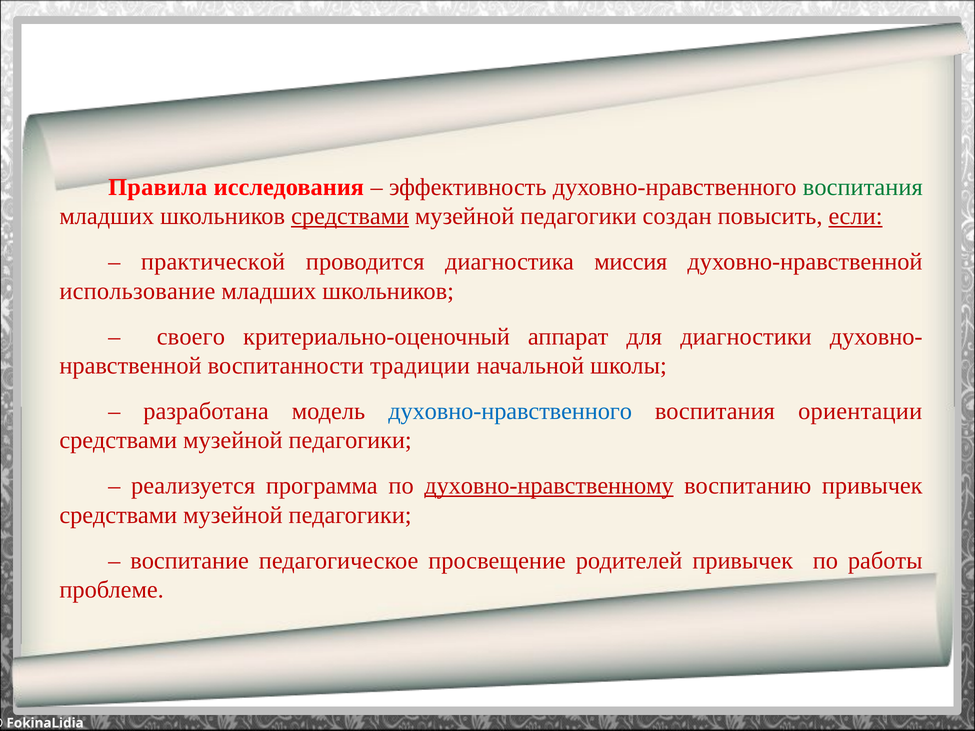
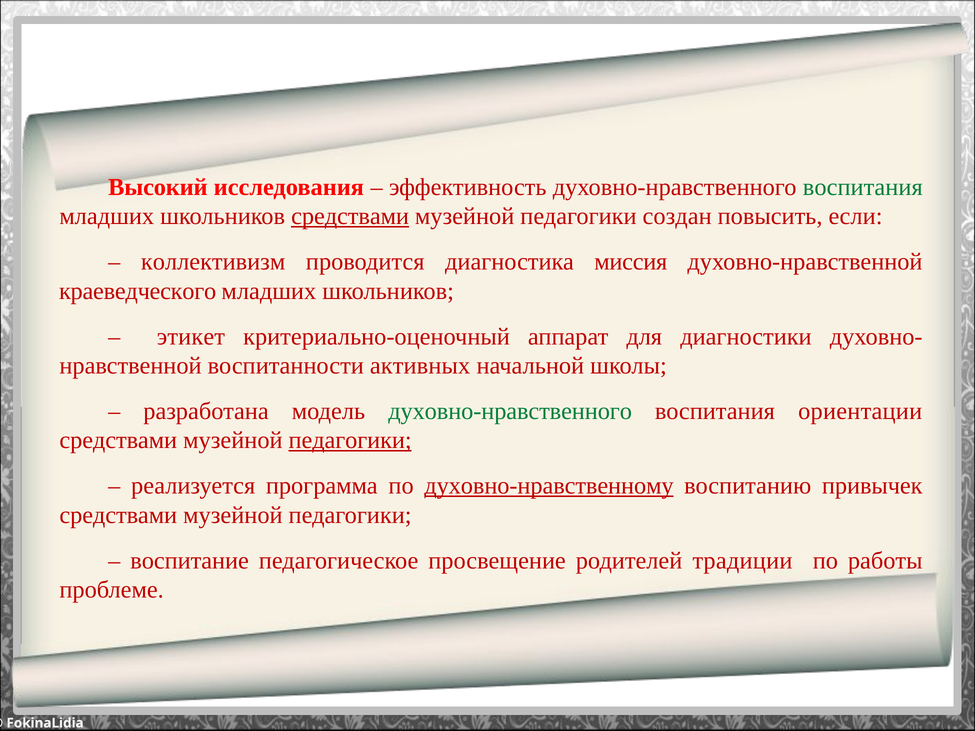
Правила: Правила -> Высокий
если underline: present -> none
практической: практической -> коллективизм
использование: использование -> краеведческого
своего: своего -> этикет
традиции: традиции -> активных
духовно-нравственного at (510, 411) colour: blue -> green
педагогики at (350, 441) underline: none -> present
родителей привычек: привычек -> традиции
